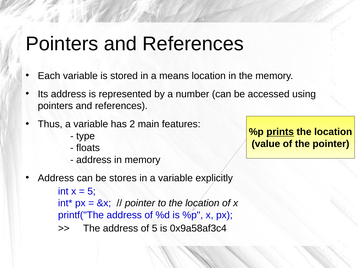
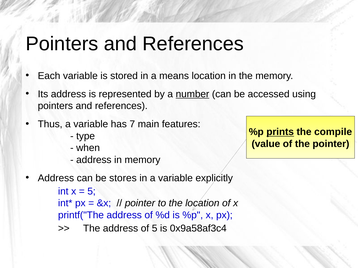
number underline: none -> present
2: 2 -> 7
location at (333, 132): location -> compile
floats: floats -> when
